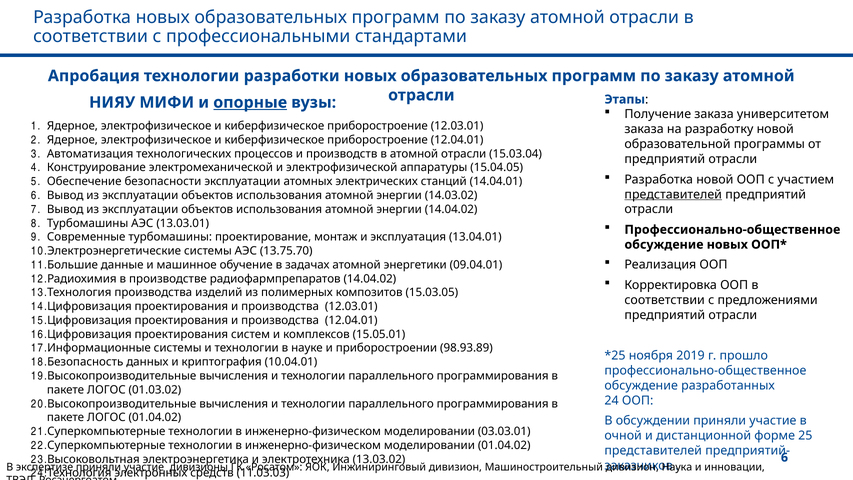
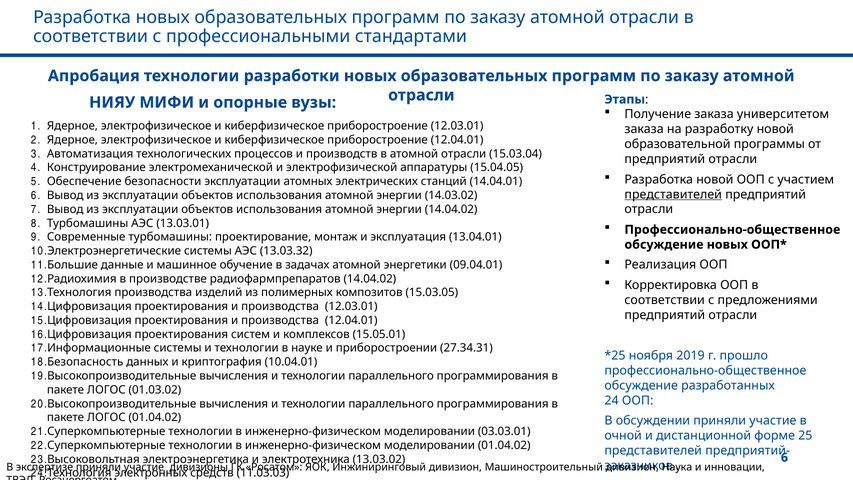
опорные underline: present -> none
13.75.70: 13.75.70 -> 13.03.32
98.93.89: 98.93.89 -> 27.34.31
